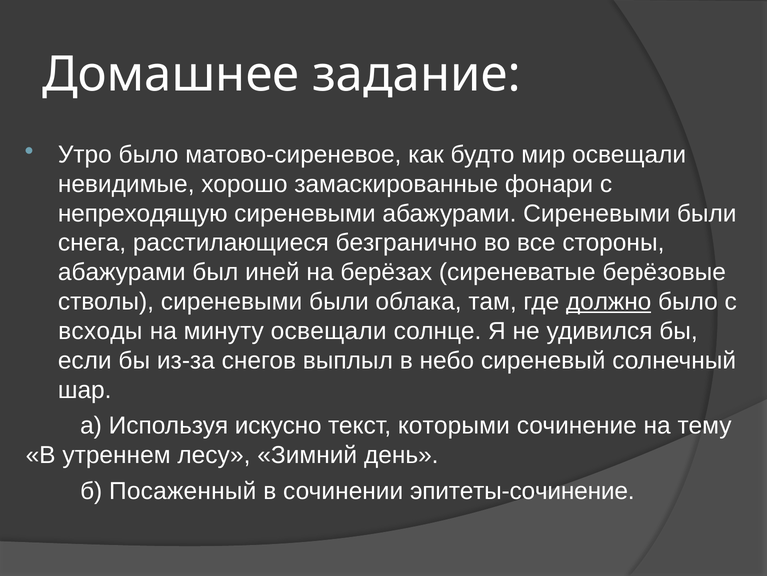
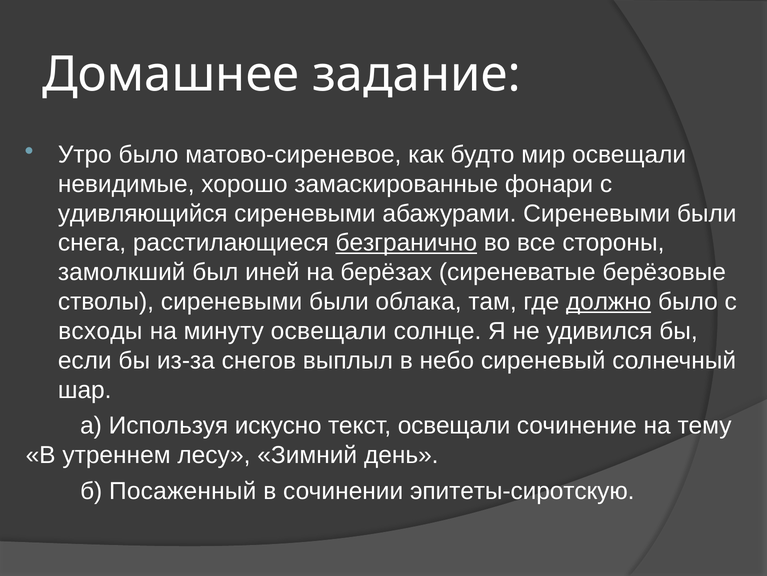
непреходящую: непреходящую -> удивляющийся
безгранично underline: none -> present
абажурами at (122, 272): абажурами -> замолкший
текст которыми: которыми -> освещали
эпитеты-сочинение: эпитеты-сочинение -> эпитеты-сиротскую
